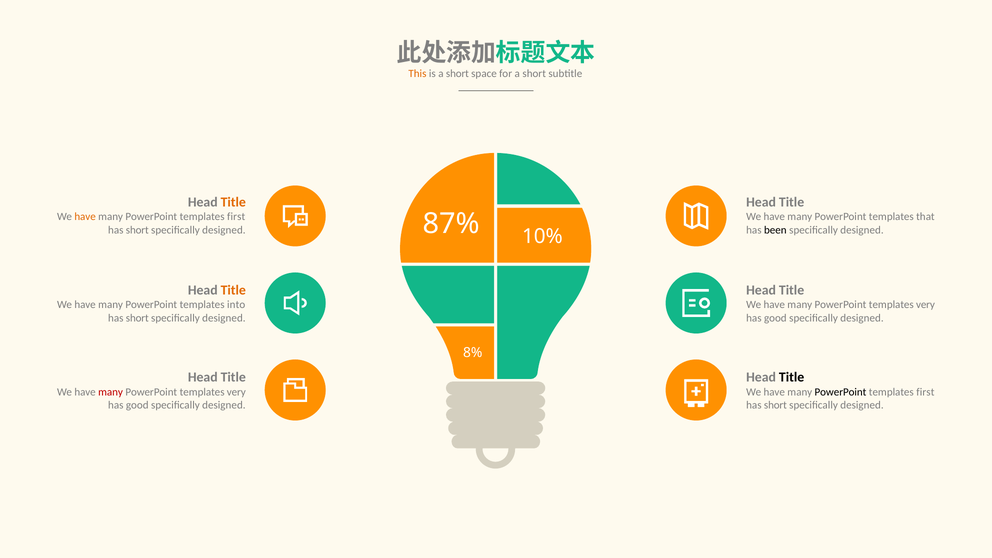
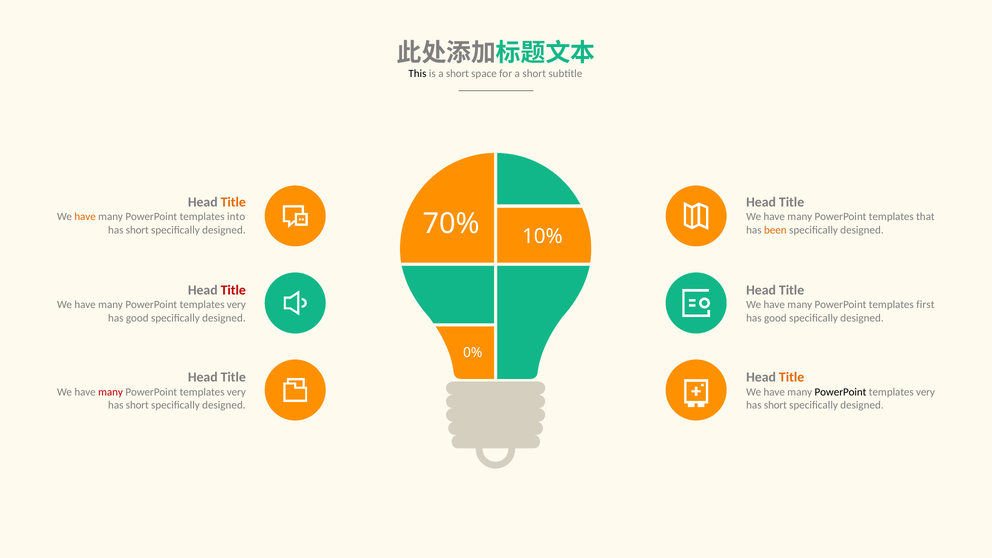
This colour: orange -> black
first at (236, 217): first -> into
87%: 87% -> 70%
been colour: black -> orange
Title at (233, 290) colour: orange -> red
into at (236, 305): into -> very
very at (925, 305): very -> first
short at (137, 318): short -> good
8%: 8% -> 0%
Title at (792, 377) colour: black -> orange
first at (925, 392): first -> very
good at (137, 405): good -> short
